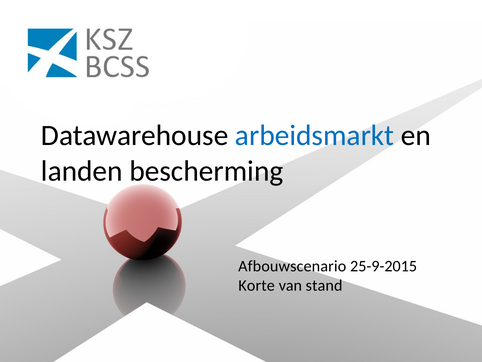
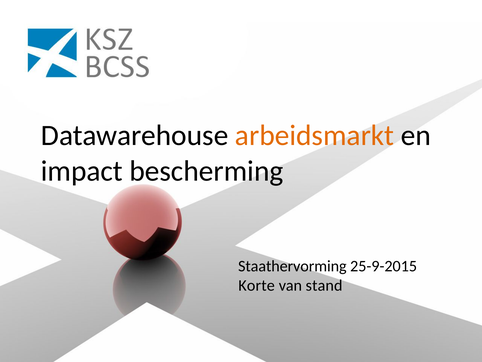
arbeidsmarkt colour: blue -> orange
landen: landen -> impact
Afbouwscenario: Afbouwscenario -> Staathervorming
